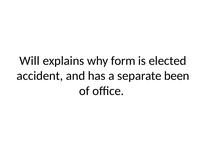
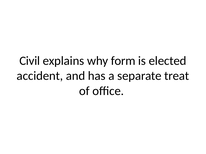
Will: Will -> Civil
been: been -> treat
